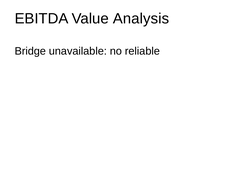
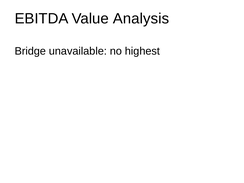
reliable: reliable -> highest
